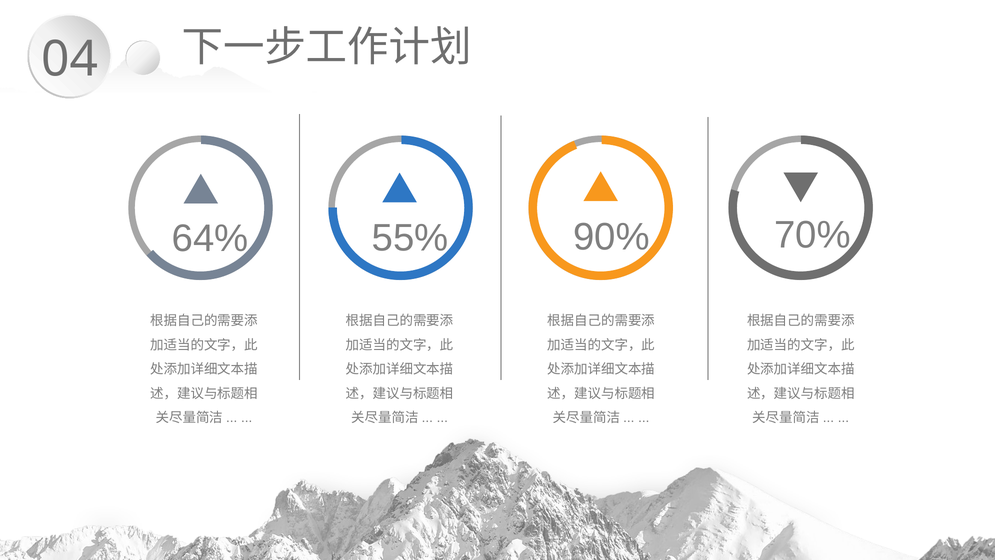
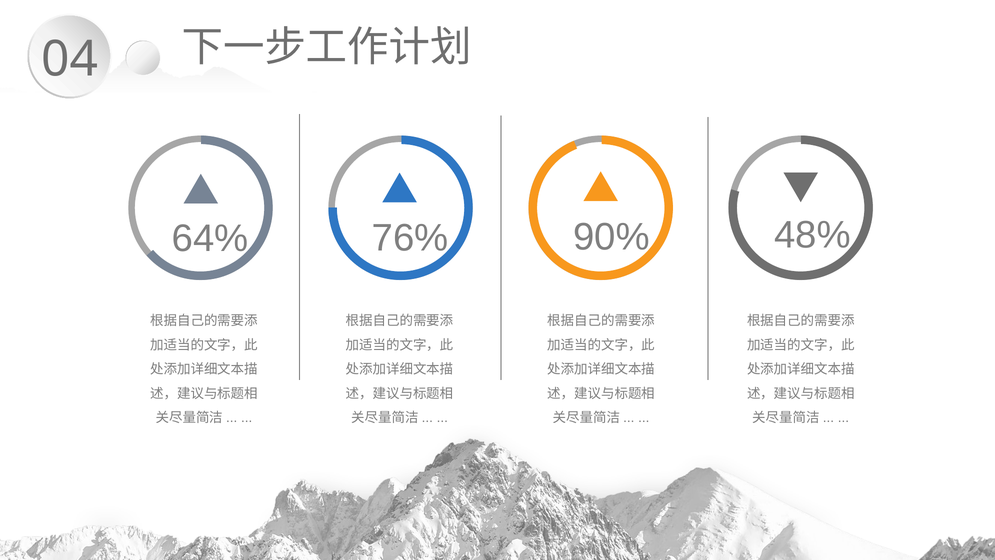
55%: 55% -> 76%
70%: 70% -> 48%
